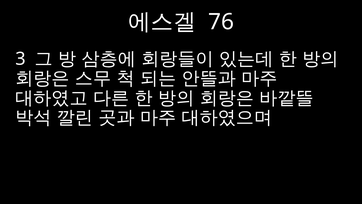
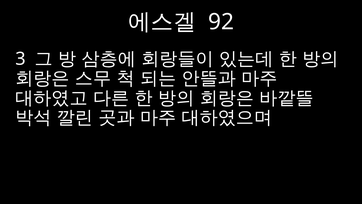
76: 76 -> 92
